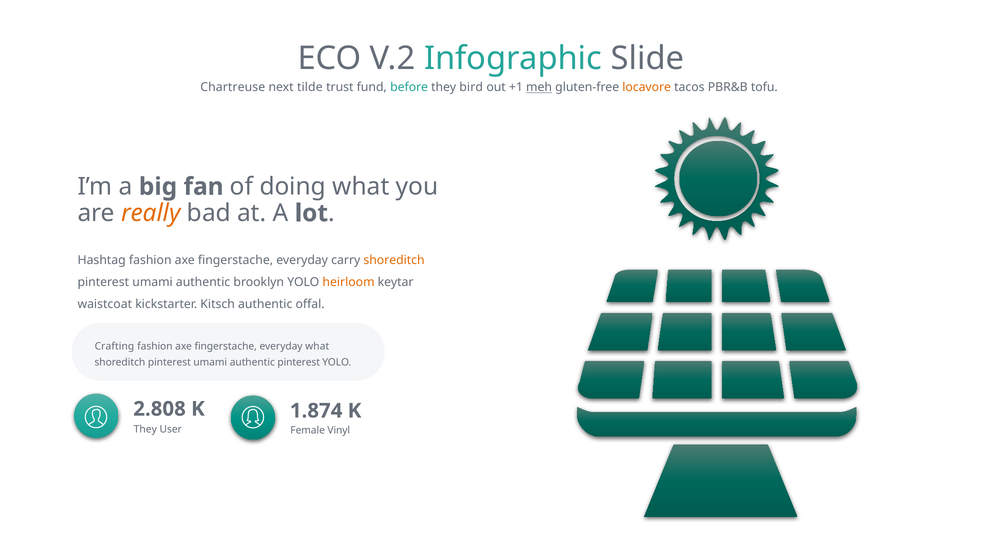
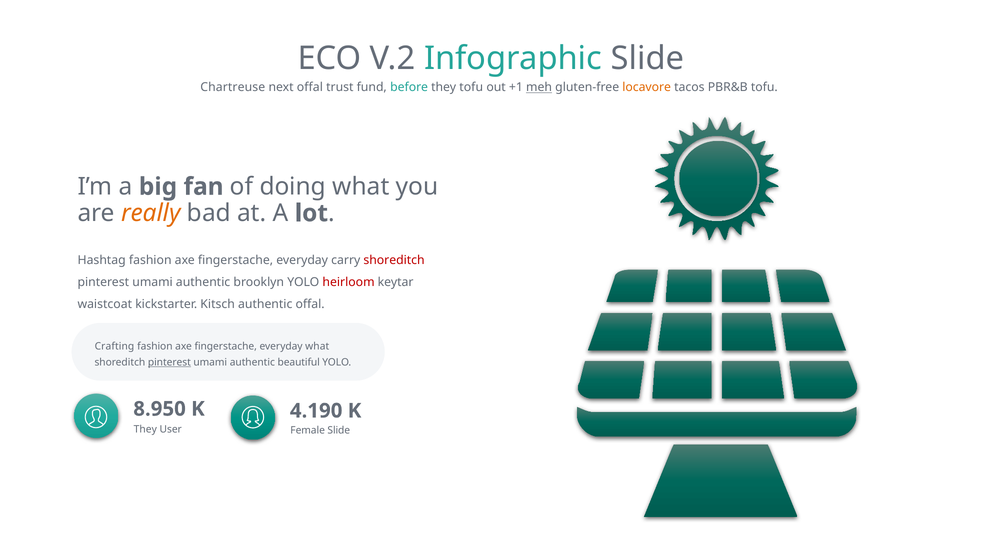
next tilde: tilde -> offal
they bird: bird -> tofu
shoreditch at (394, 260) colour: orange -> red
heirloom colour: orange -> red
pinterest at (169, 362) underline: none -> present
authentic pinterest: pinterest -> beautiful
2.808: 2.808 -> 8.950
1.874: 1.874 -> 4.190
Female Vinyl: Vinyl -> Slide
